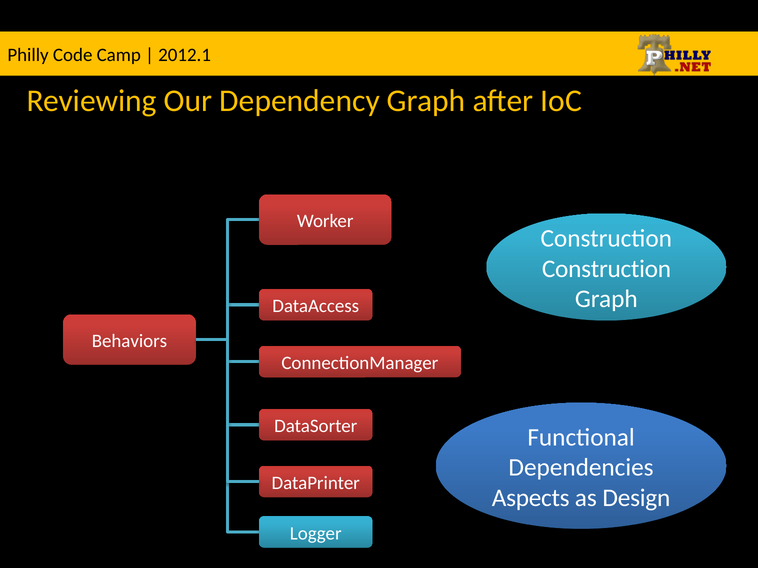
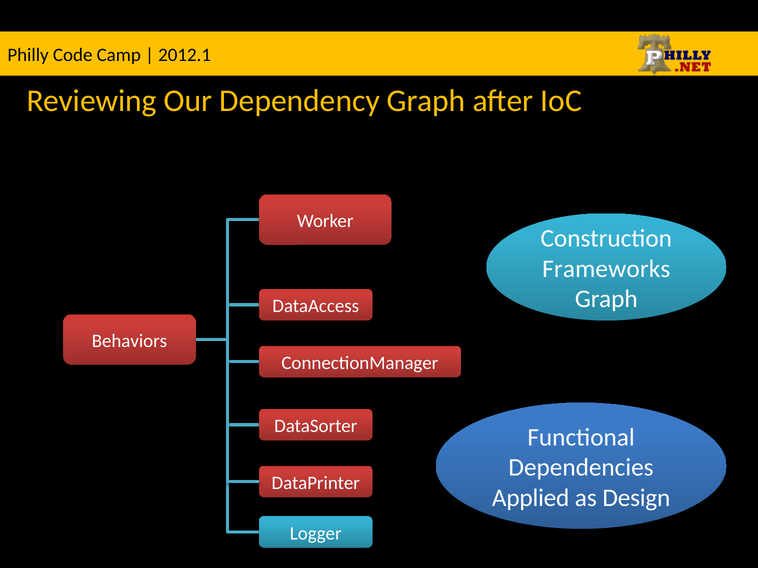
Construction at (606, 269): Construction -> Frameworks
Aspects: Aspects -> Applied
